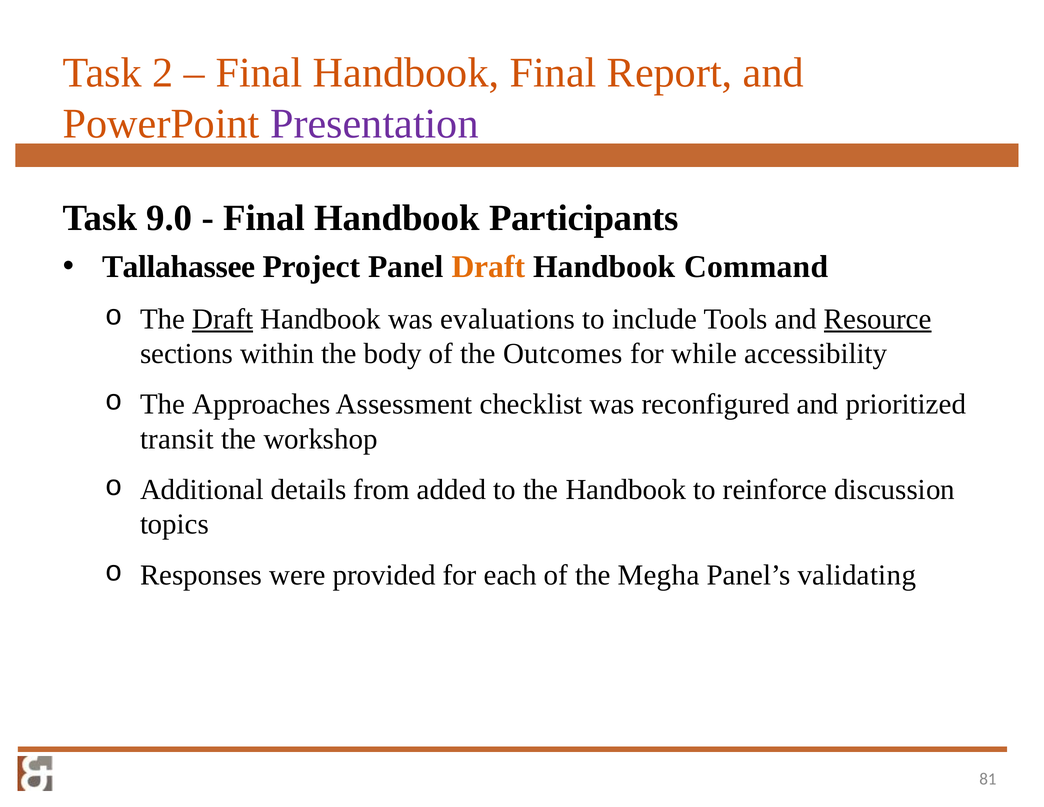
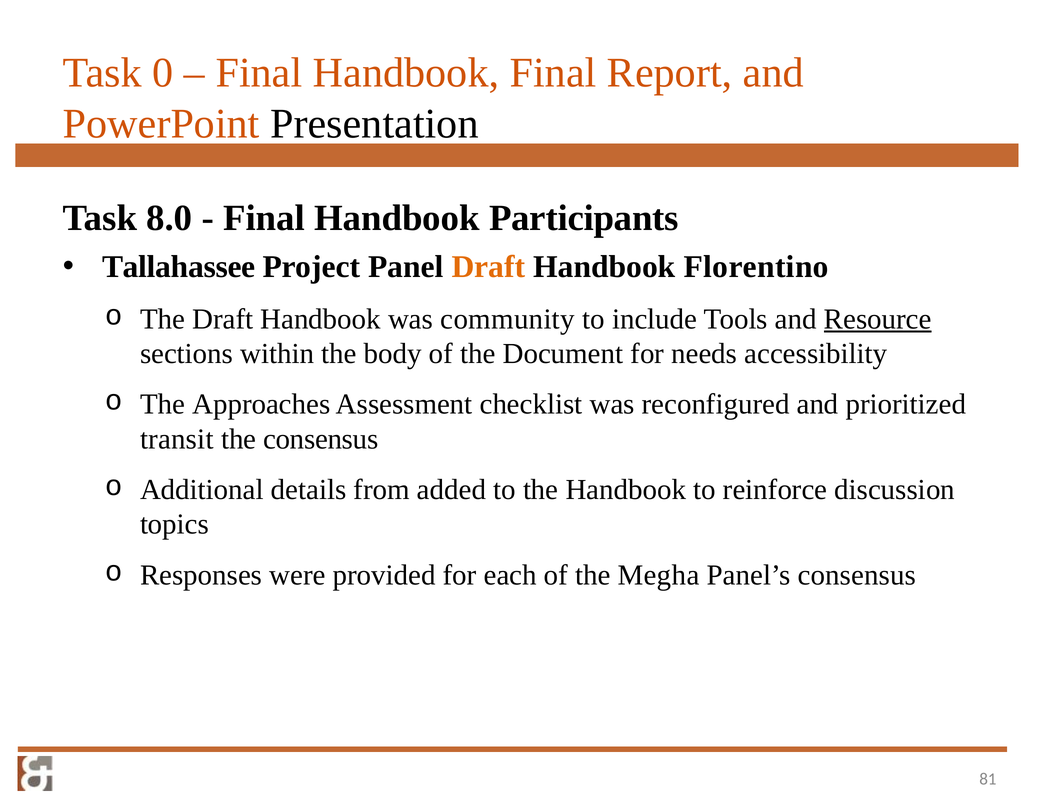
2: 2 -> 0
Presentation colour: purple -> black
9.0: 9.0 -> 8.0
Command: Command -> Florentino
Draft at (223, 319) underline: present -> none
evaluations: evaluations -> community
Outcomes: Outcomes -> Document
while: while -> needs
the workshop: workshop -> consensus
Panel’s validating: validating -> consensus
